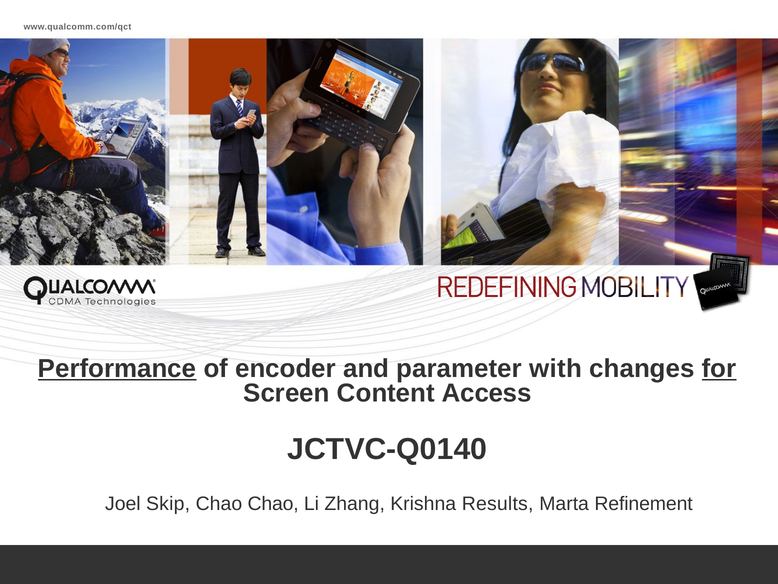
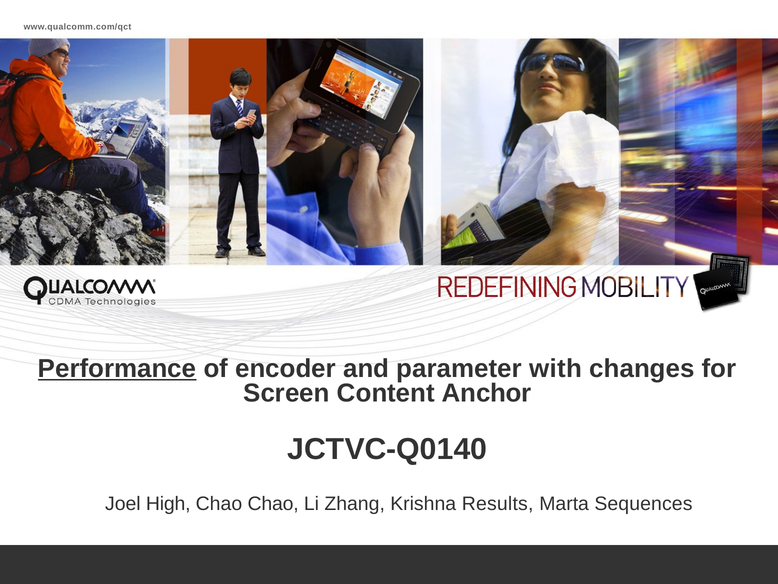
for underline: present -> none
Access: Access -> Anchor
Skip: Skip -> High
Refinement: Refinement -> Sequences
